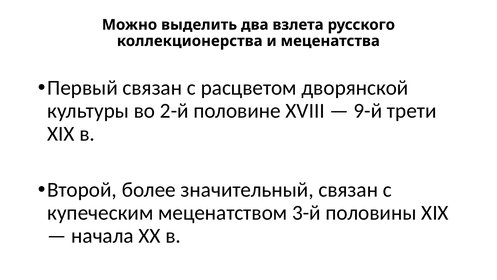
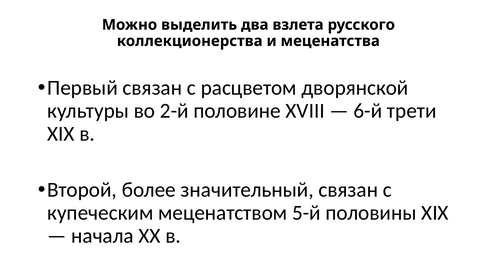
9-й: 9-й -> 6-й
3-й: 3-й -> 5-й
